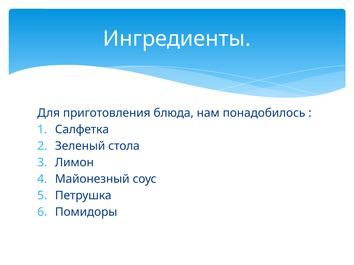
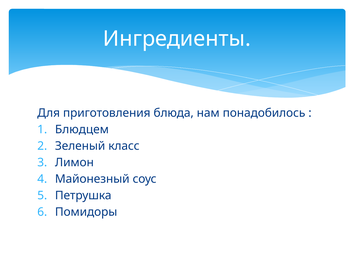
Салфетка: Салфетка -> Блюдцем
стола: стола -> класс
